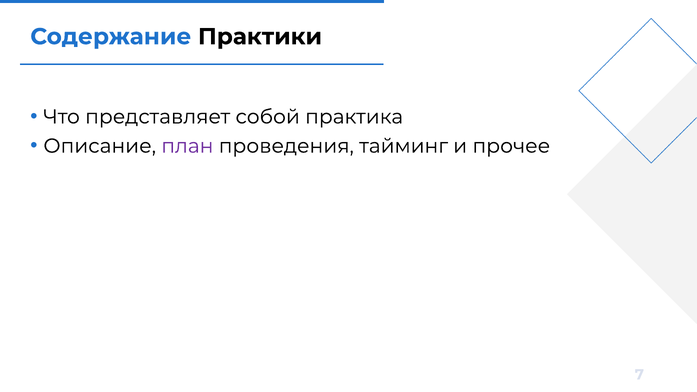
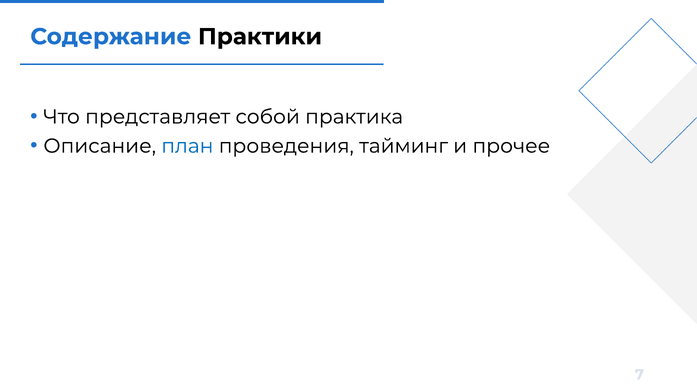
план colour: purple -> blue
